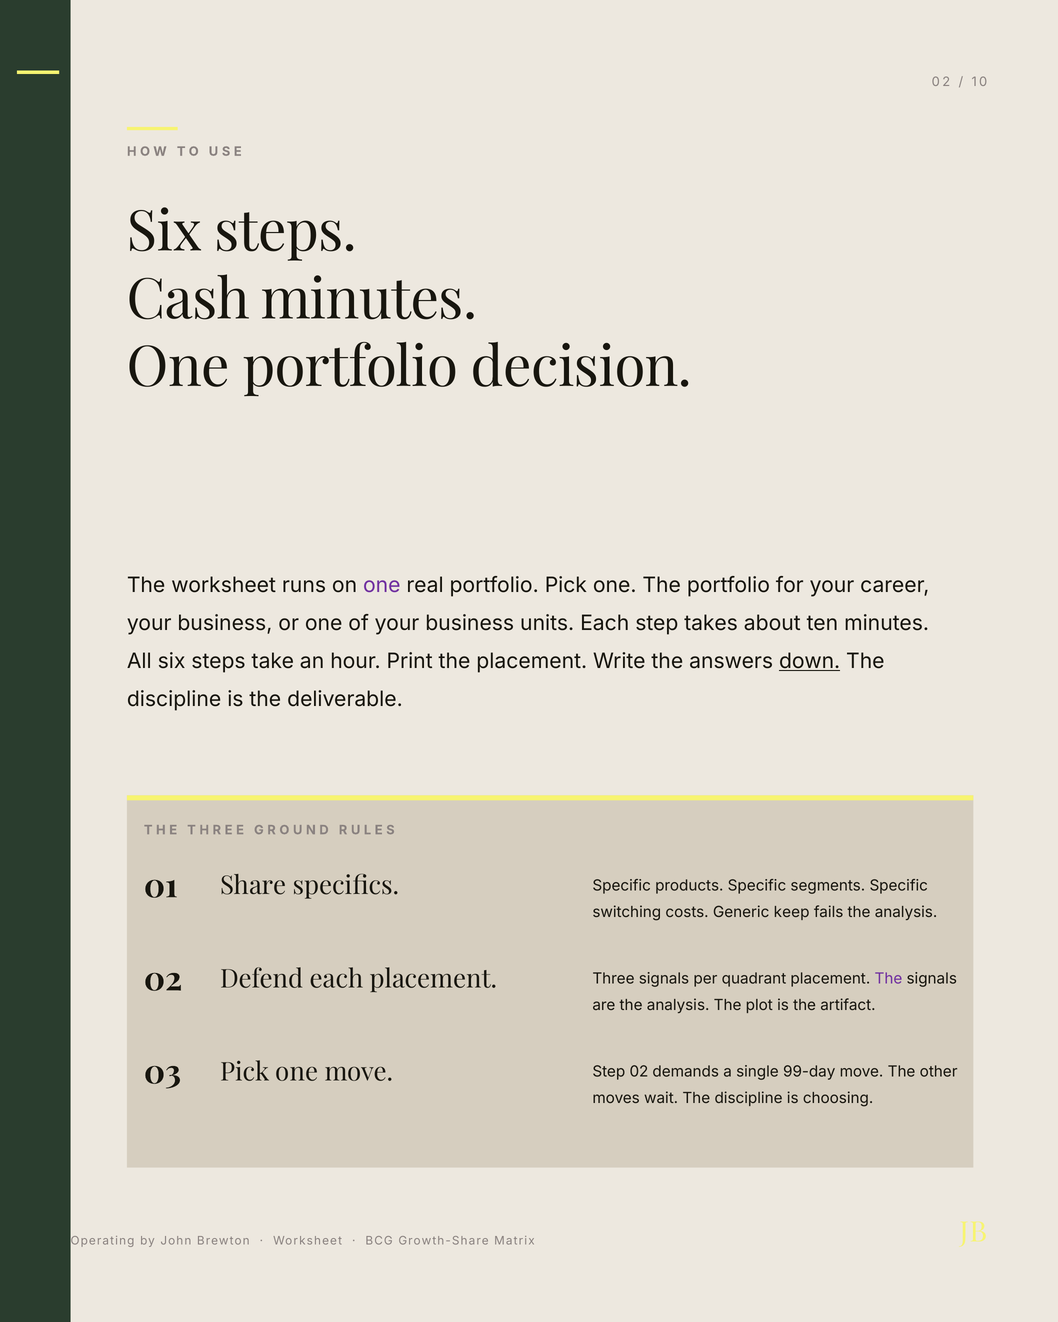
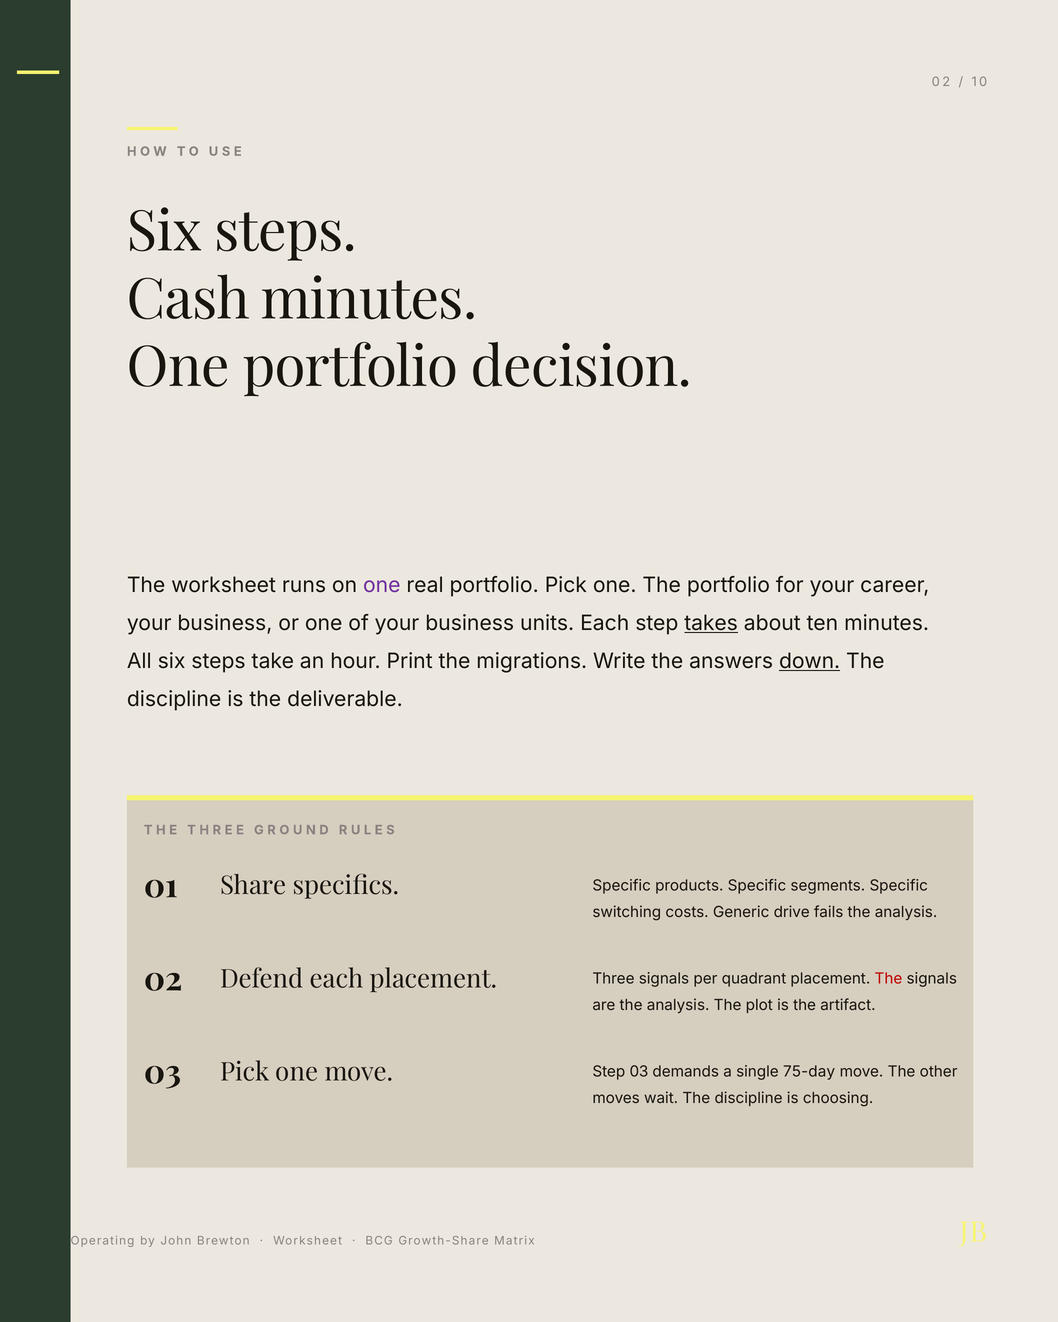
takes underline: none -> present
the placement: placement -> migrations
keep: keep -> drive
The at (888, 979) colour: purple -> red
Step 02: 02 -> 03
99-day: 99-day -> 75-day
